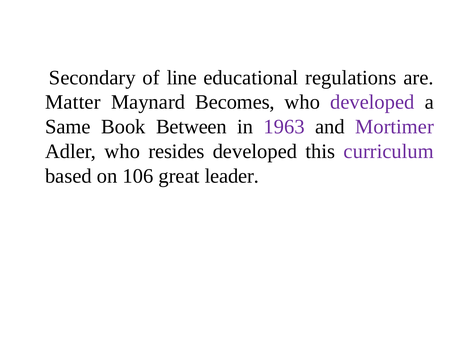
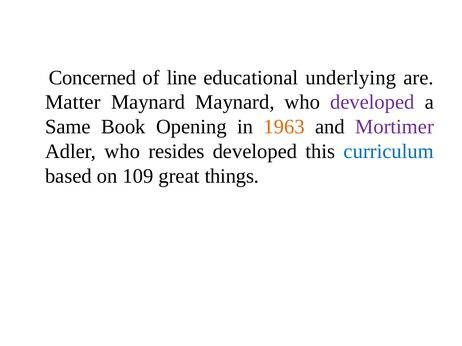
Secondary: Secondary -> Concerned
regulations: regulations -> underlying
Maynard Becomes: Becomes -> Maynard
Between: Between -> Opening
1963 colour: purple -> orange
curriculum colour: purple -> blue
106: 106 -> 109
leader: leader -> things
